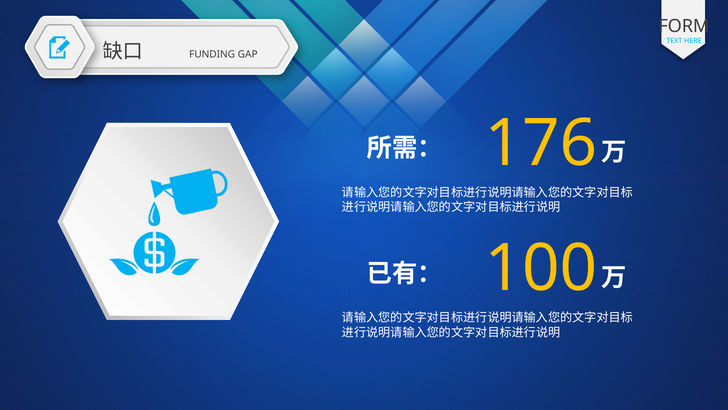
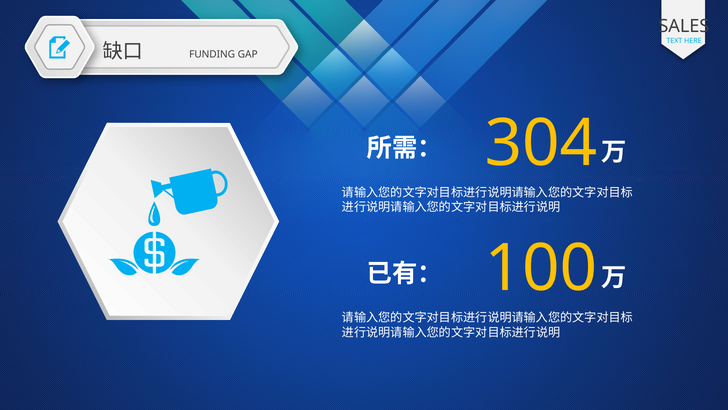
FORM: FORM -> SALES
176: 176 -> 304
